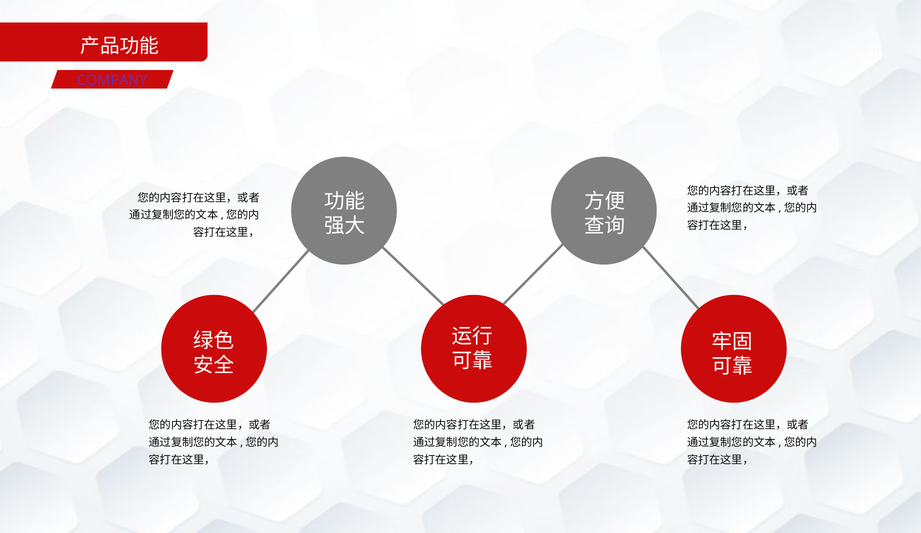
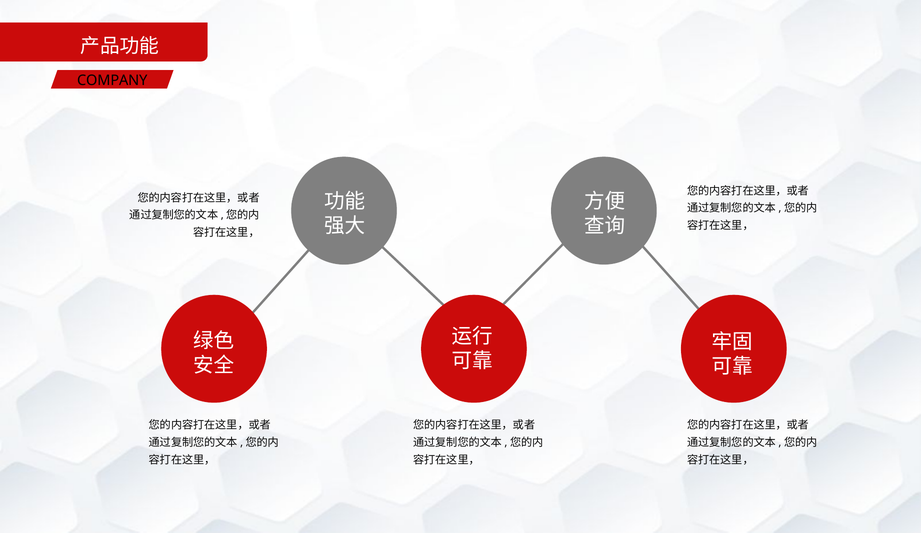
COMPANY colour: purple -> black
